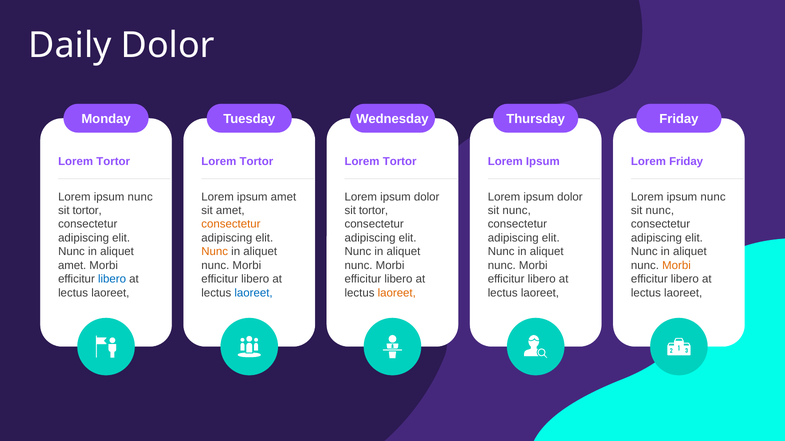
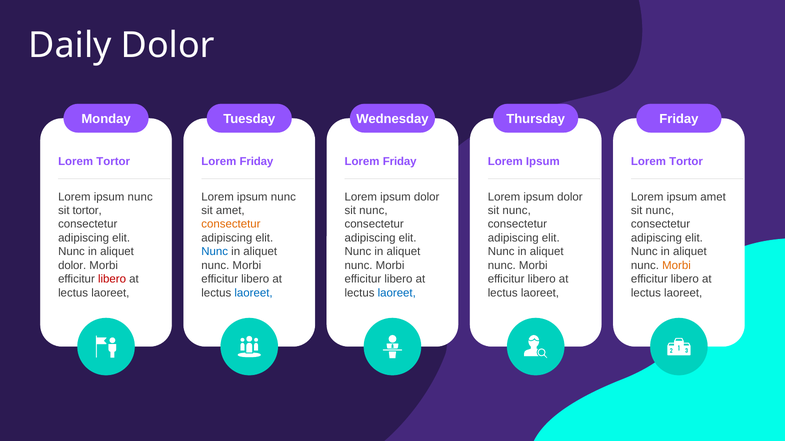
Tortor at (256, 162): Tortor -> Friday
Tortor at (400, 162): Tortor -> Friday
Friday at (686, 162): Friday -> Tortor
amet at (283, 197): amet -> nunc
nunc at (713, 197): nunc -> amet
tortor at (374, 211): tortor -> nunc
Nunc at (215, 252) colour: orange -> blue
amet at (72, 266): amet -> dolor
libero at (112, 279) colour: blue -> red
laoreet at (397, 293) colour: orange -> blue
